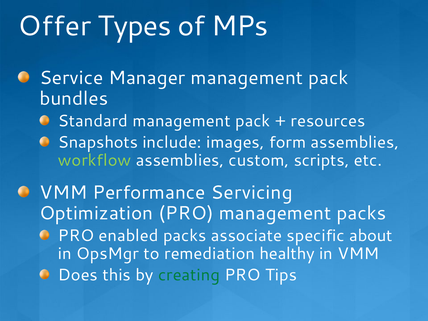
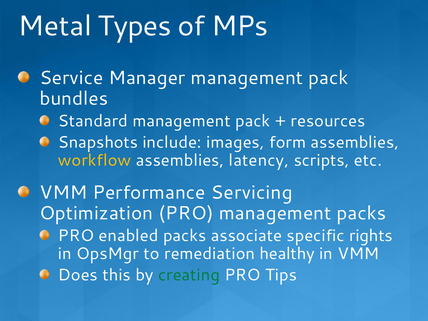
Offer: Offer -> Metal
workflow colour: light green -> yellow
custom: custom -> latency
about: about -> rights
